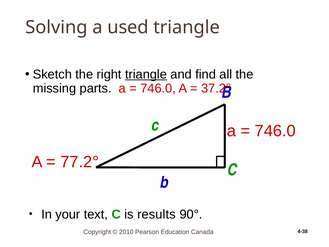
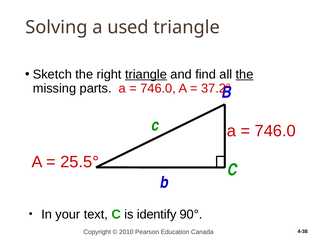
the at (245, 74) underline: none -> present
77.2°: 77.2° -> 25.5°
results: results -> identify
